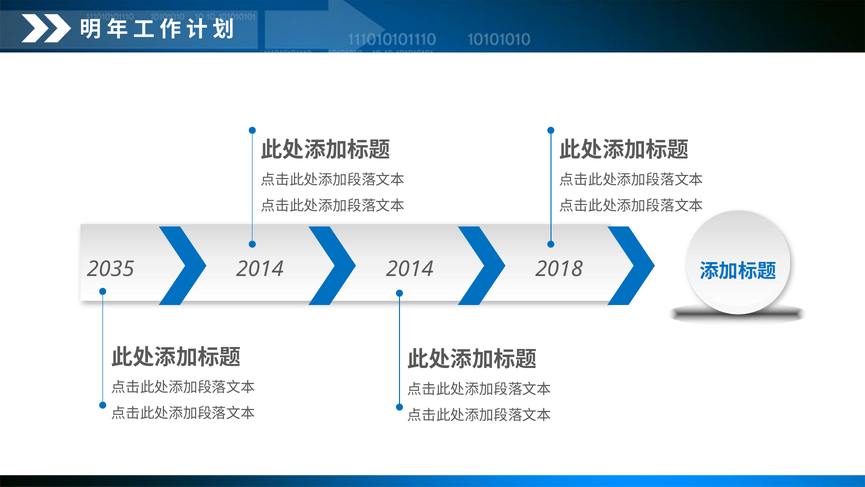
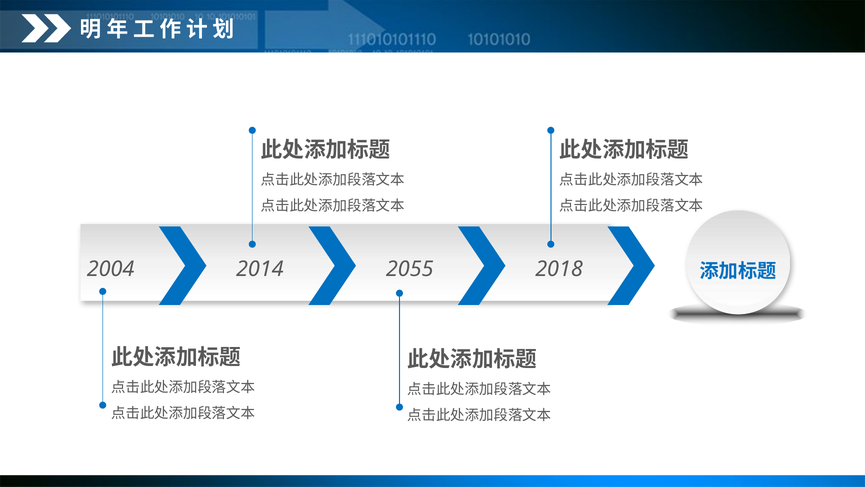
2035: 2035 -> 2004
2014 2014: 2014 -> 2055
